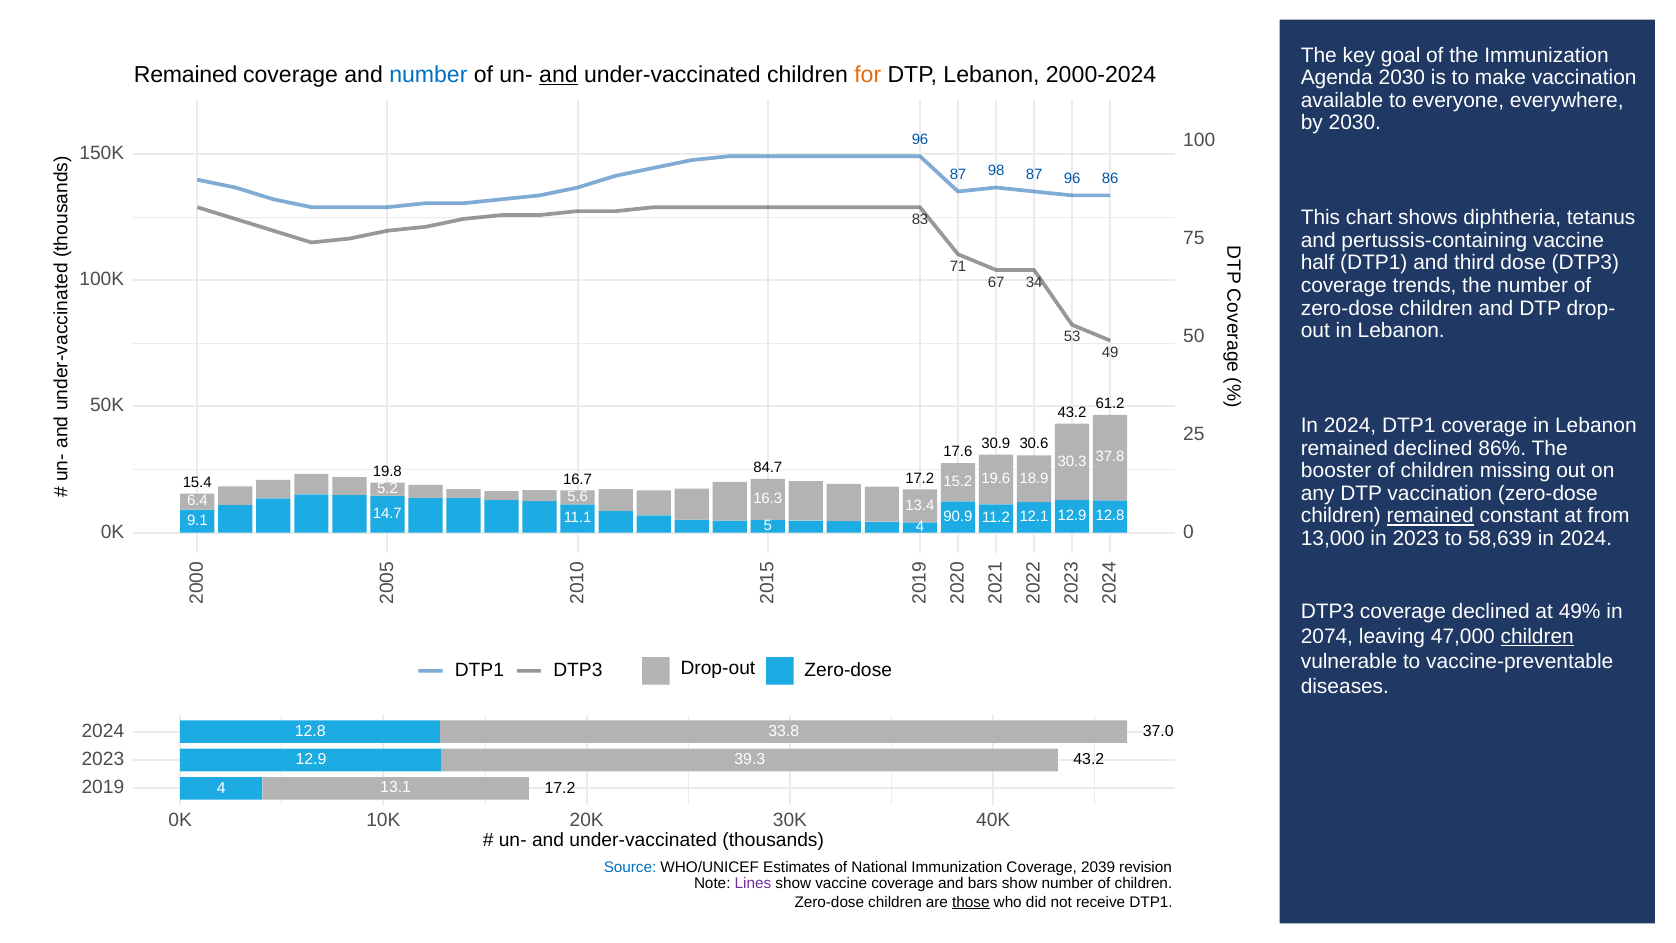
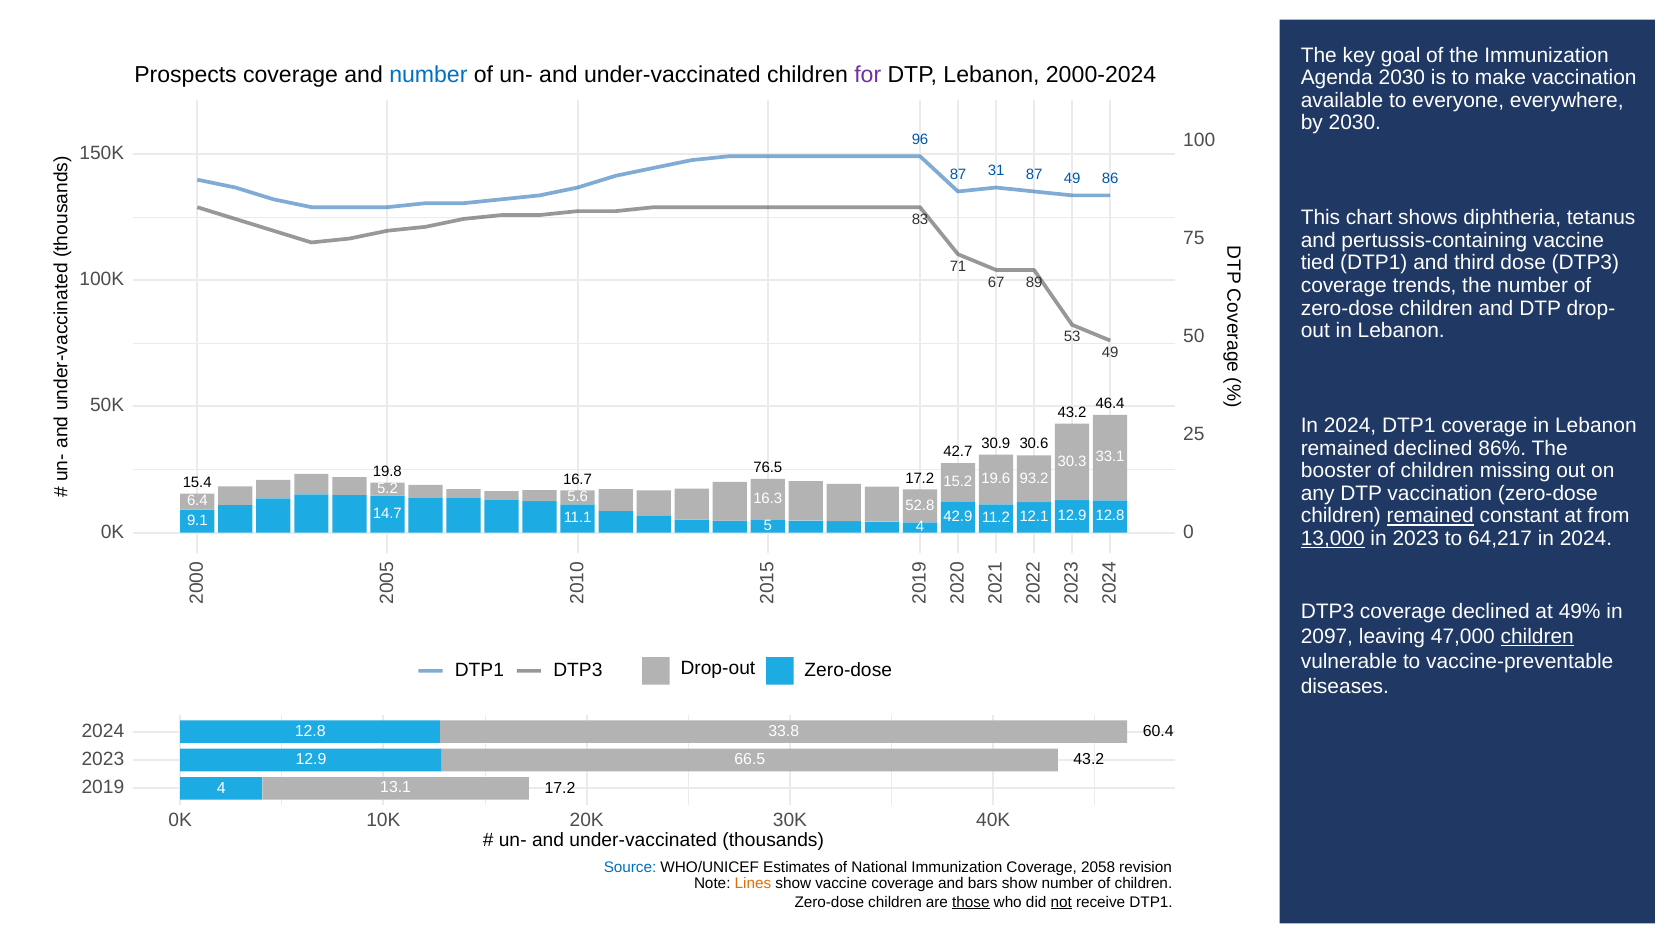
Remained at (186, 74): Remained -> Prospects
and at (558, 74) underline: present -> none
for colour: orange -> purple
98: 98 -> 31
87 96: 96 -> 49
half: half -> tied
34: 34 -> 89
61.2: 61.2 -> 46.4
17.6: 17.6 -> 42.7
37.8: 37.8 -> 33.1
84.7: 84.7 -> 76.5
18.9: 18.9 -> 93.2
13.4: 13.4 -> 52.8
90.9: 90.9 -> 42.9
13,000 underline: none -> present
58,639: 58,639 -> 64,217
2074: 2074 -> 2097
37.0: 37.0 -> 60.4
39.3: 39.3 -> 66.5
2039: 2039 -> 2058
Lines colour: purple -> orange
not underline: none -> present
